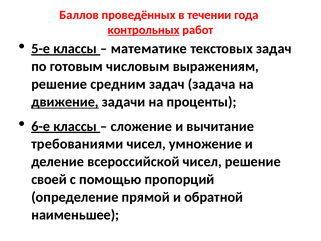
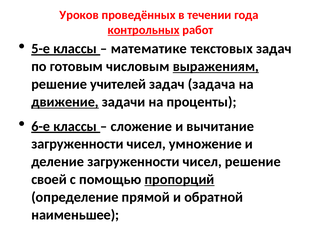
Баллов: Баллов -> Уроков
выражениям underline: none -> present
средним: средним -> учителей
требованиями at (77, 144): требованиями -> загруженности
деление всероссийской: всероссийской -> загруженности
пропорций underline: none -> present
